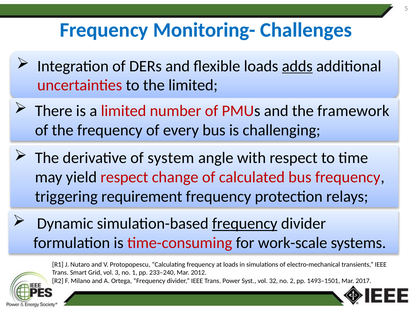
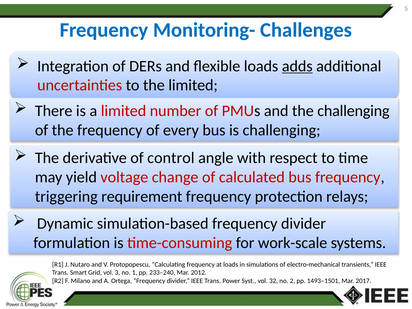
the framework: framework -> challenging
system: system -> control
yield respect: respect -> voltage
frequency at (245, 224) underline: present -> none
